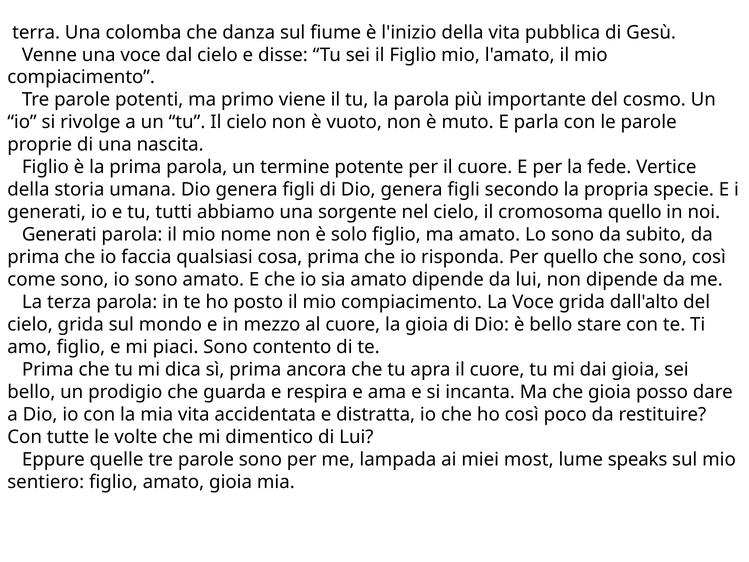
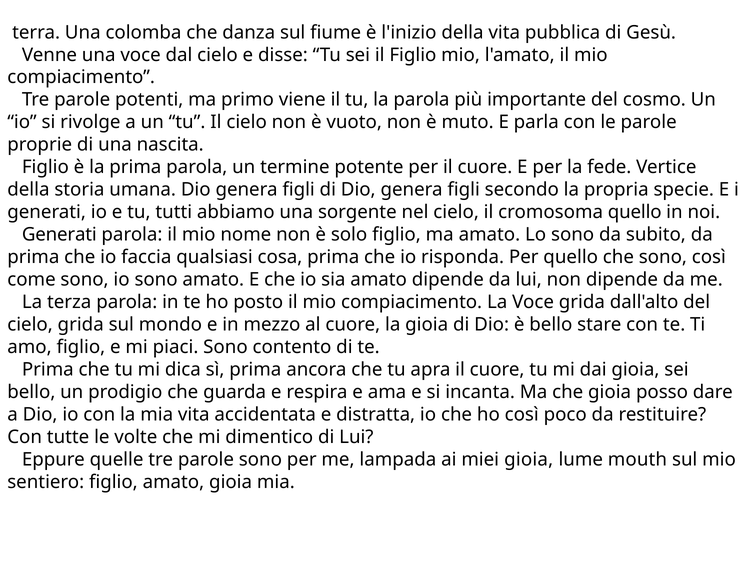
miei most: most -> gioia
speaks: speaks -> mouth
